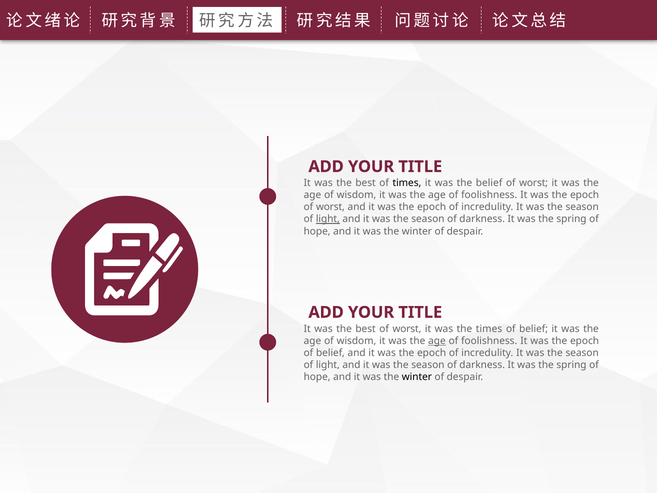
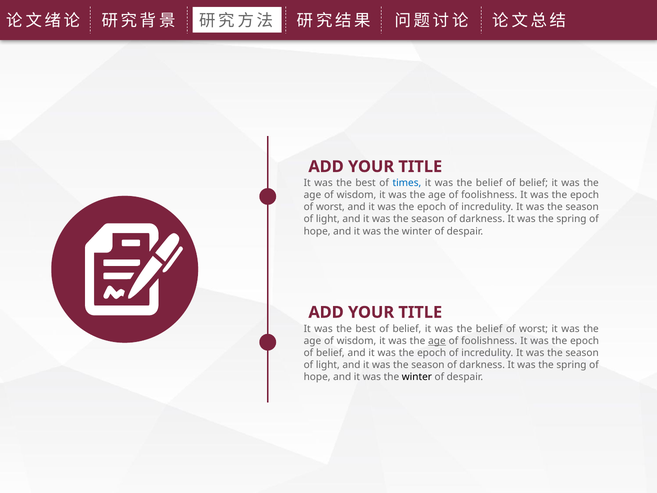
times at (407, 183) colour: black -> blue
worst at (534, 183): worst -> belief
light at (328, 219) underline: present -> none
best of worst: worst -> belief
times at (489, 329): times -> belief
belief at (534, 329): belief -> worst
